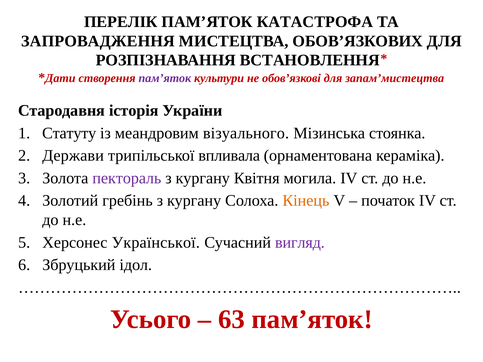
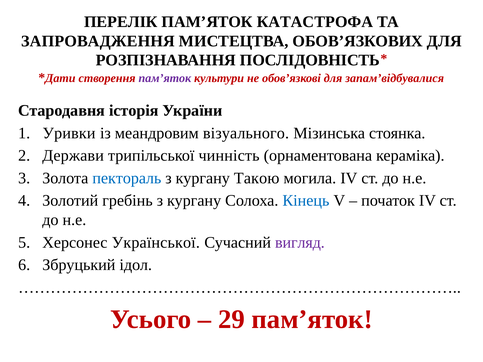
ВСТАНОВЛЕННЯ: ВСТАНОВЛЕННЯ -> ПОСЛІДОВНІСТЬ
запам’мистецтва: запам’мистецтва -> запам’відбувалися
Статуту: Статуту -> Уривки
впливала: впливала -> чинність
пектораль colour: purple -> blue
Квітня: Квітня -> Такою
Кінець colour: orange -> blue
63: 63 -> 29
